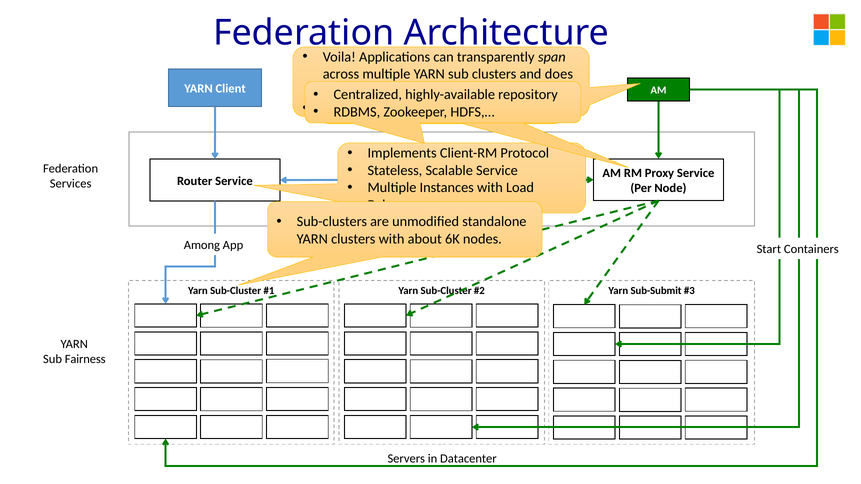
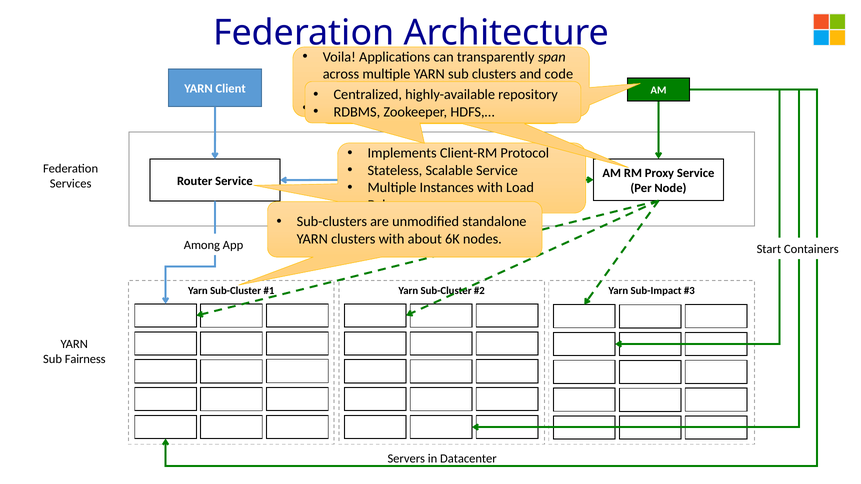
and does: does -> code
Sub-Submit: Sub-Submit -> Sub-Impact
